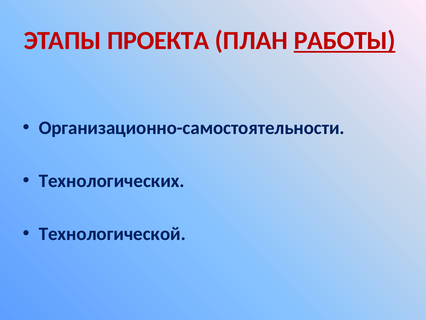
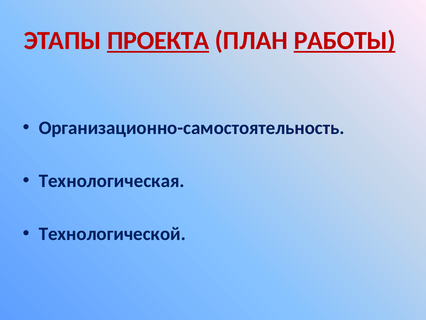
ПРОЕКТА underline: none -> present
Организационно-самостоятельности: Организационно-самостоятельности -> Организационно-самостоятельность
Технологических: Технологических -> Технологическая
